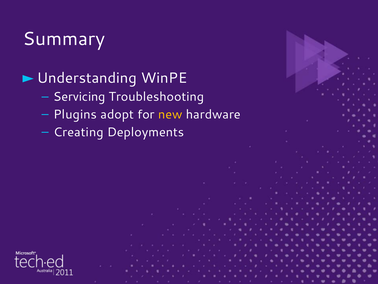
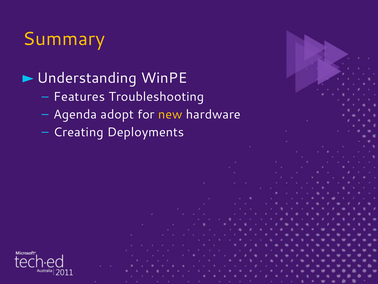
Summary colour: white -> yellow
Servicing: Servicing -> Features
Plugins: Plugins -> Agenda
